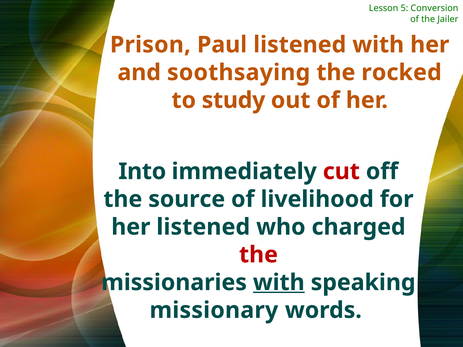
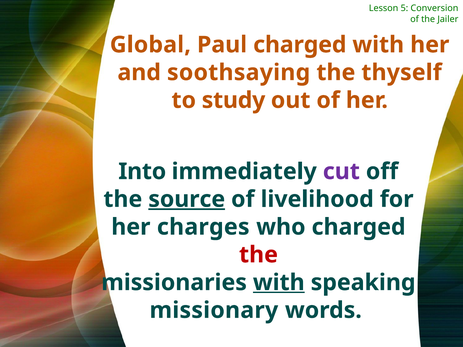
Prison: Prison -> Global
Paul listened: listened -> charged
rocked: rocked -> thyself
cut colour: red -> purple
source underline: none -> present
her listened: listened -> charges
